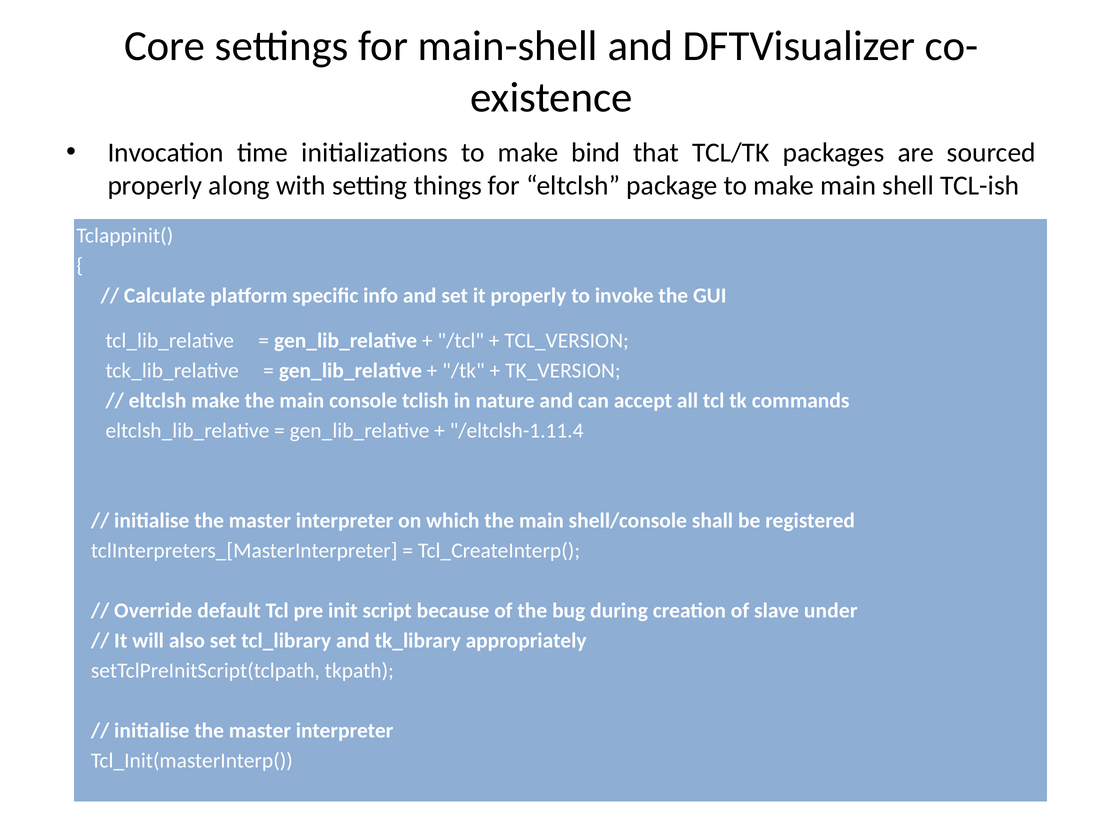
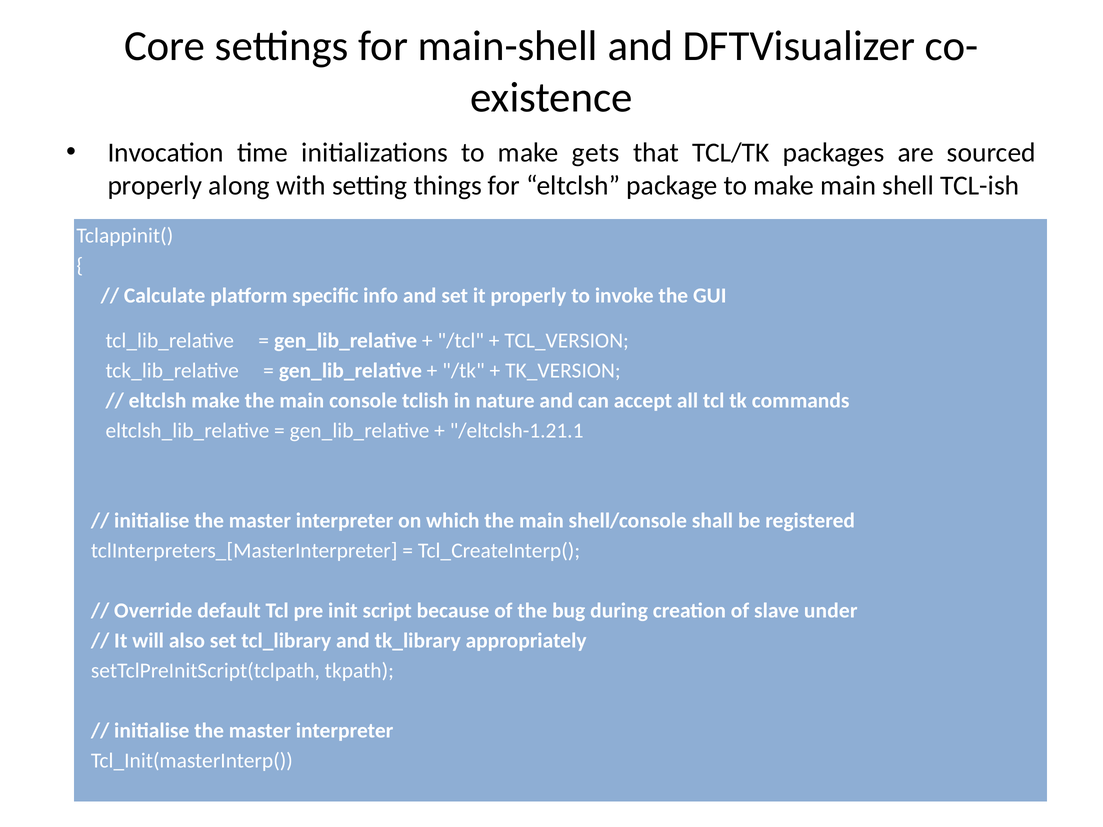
bind: bind -> gets
/eltclsh-1.11.4: /eltclsh-1.11.4 -> /eltclsh-1.21.1
